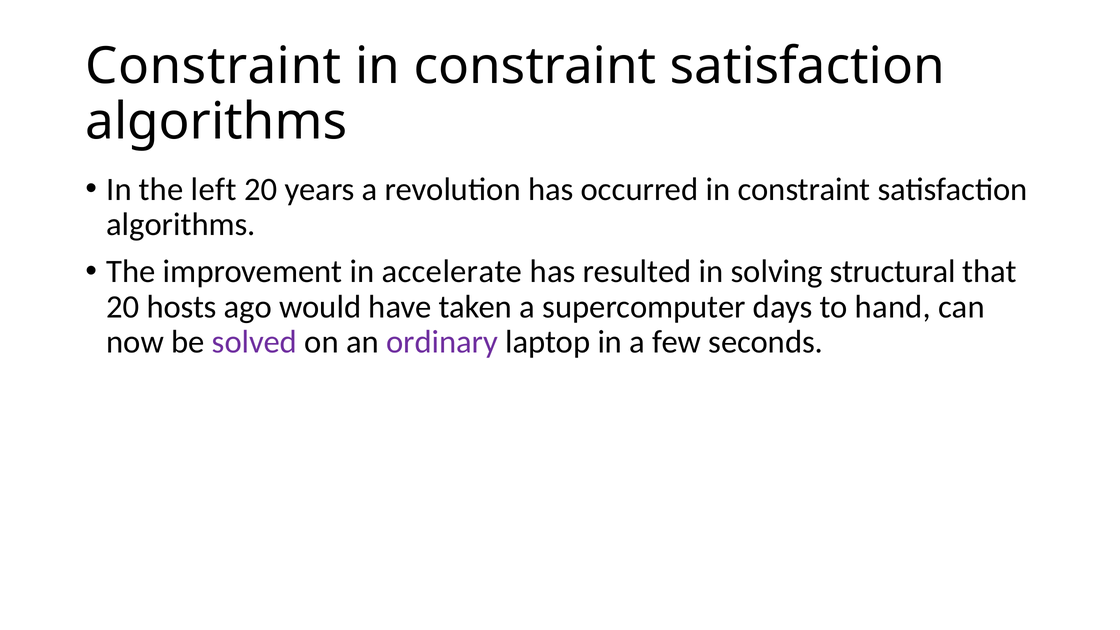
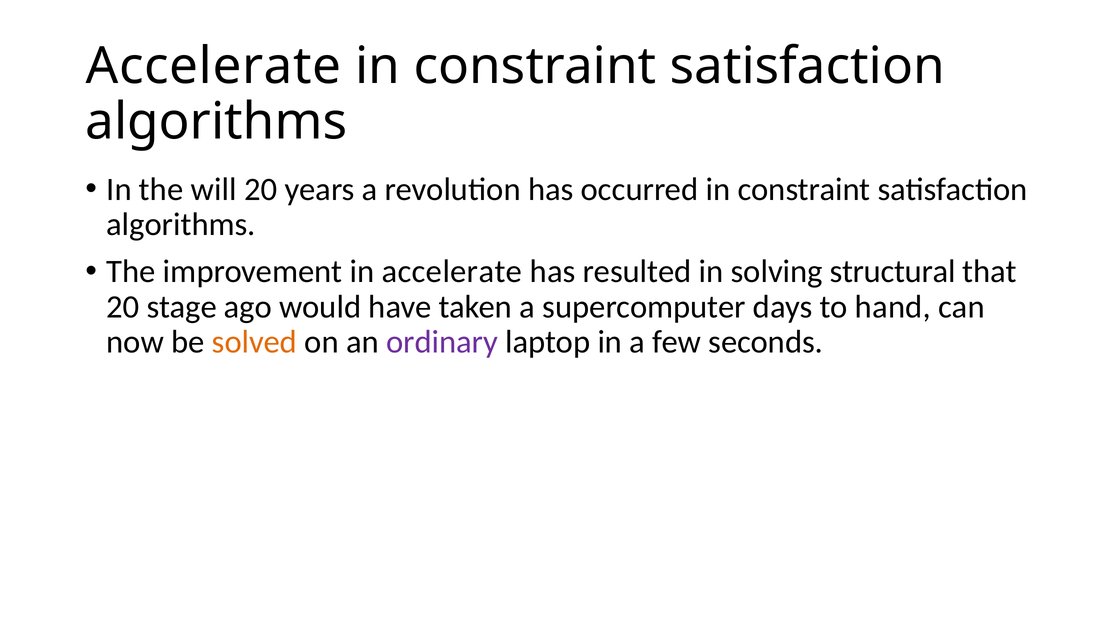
Constraint at (213, 66): Constraint -> Accelerate
left: left -> will
hosts: hosts -> stage
solved colour: purple -> orange
